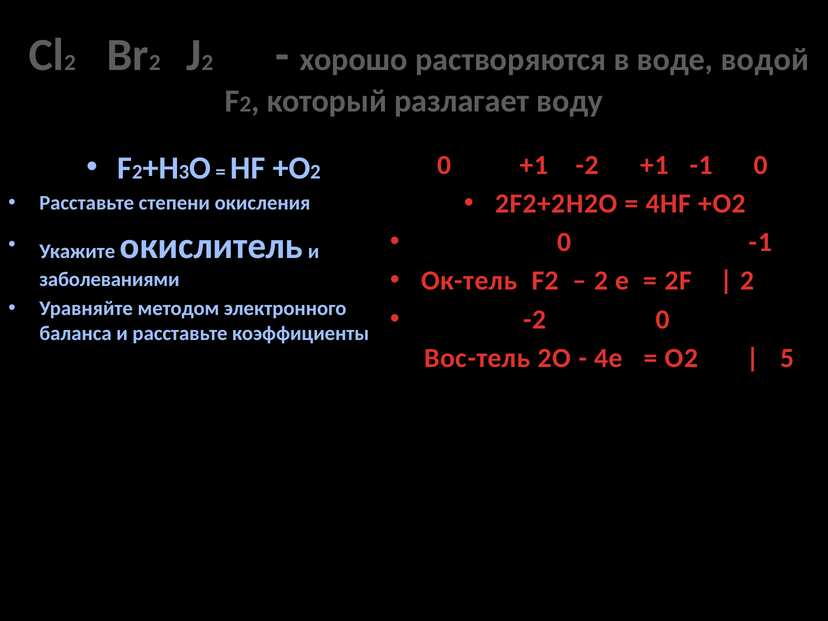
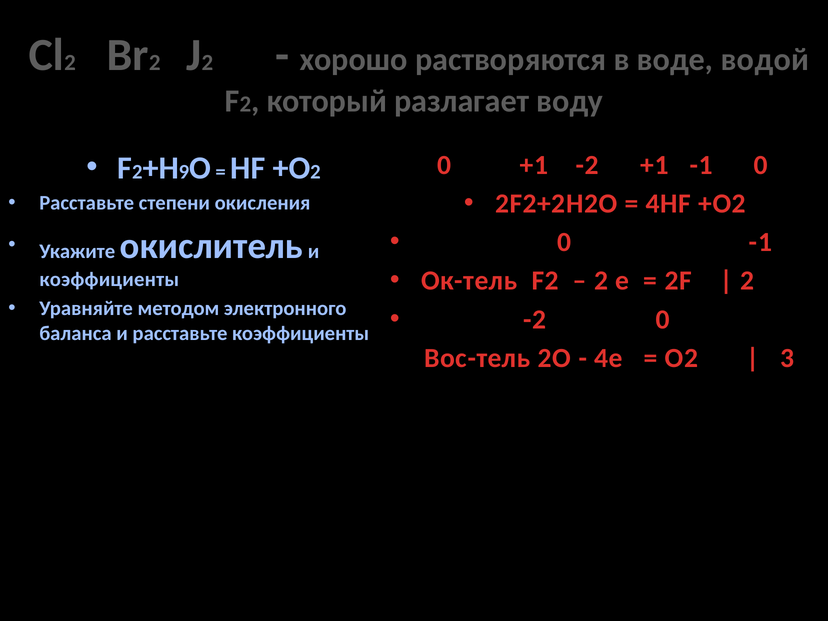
3: 3 -> 9
заболеваниями at (109, 280): заболеваниями -> коэффициенты
5: 5 -> 3
